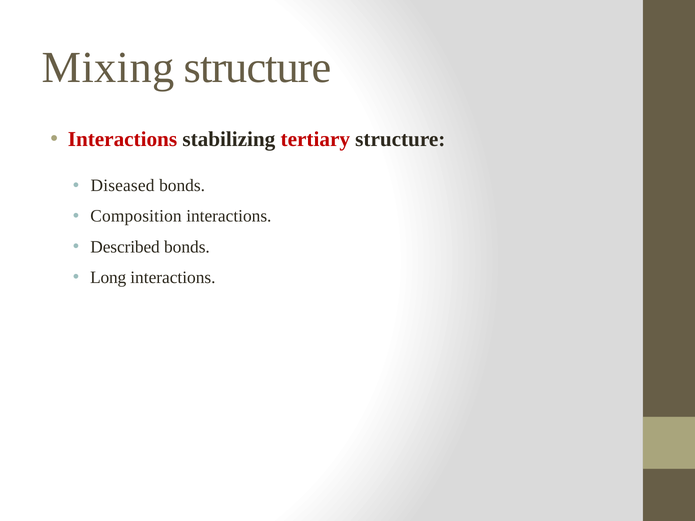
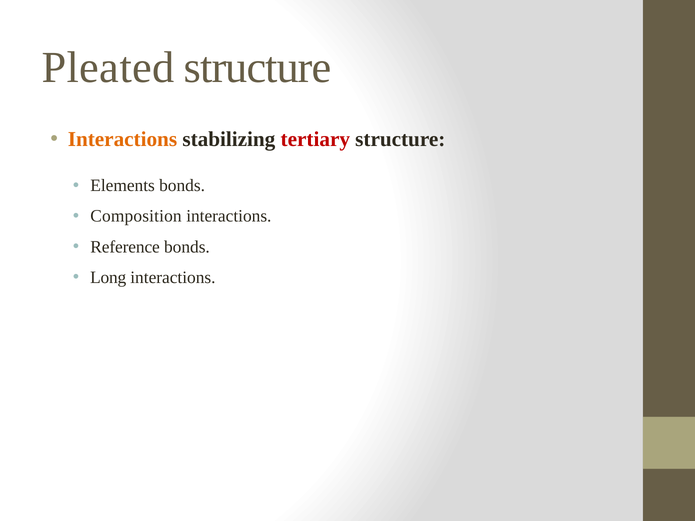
Mixing: Mixing -> Pleated
Interactions at (122, 139) colour: red -> orange
Diseased: Diseased -> Elements
Described: Described -> Reference
